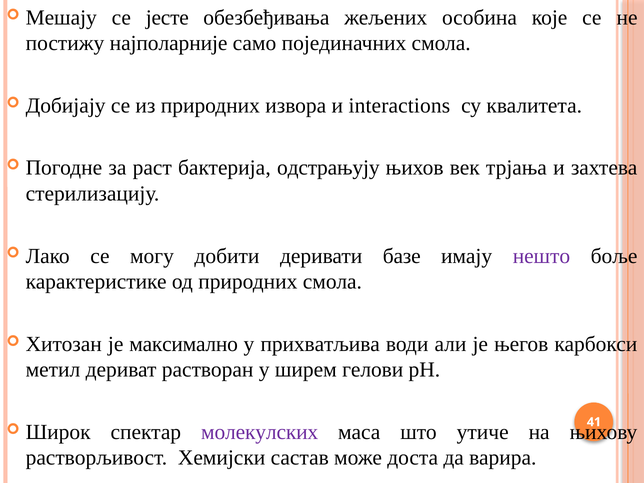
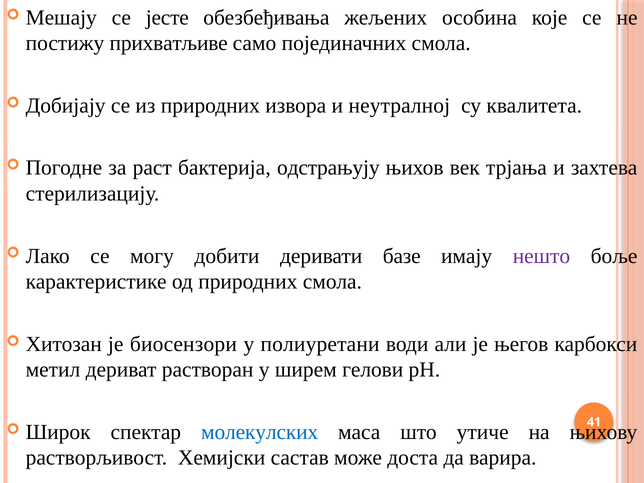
најполарније: најполарније -> прихватљиве
interactions: interactions -> неутралној
максимално: максимално -> биосензори
прихватљива: прихватљива -> полиуретани
молекулских colour: purple -> blue
